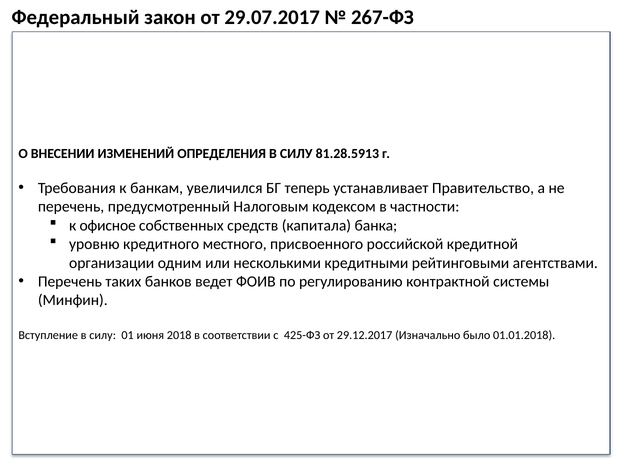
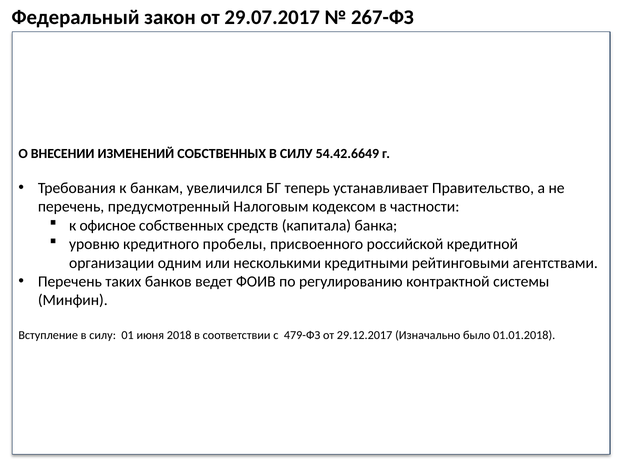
ИЗМЕНЕНИЙ ОПРЕДЕЛЕНИЯ: ОПРЕДЕЛЕНИЯ -> СОБСТВЕННЫХ
81.28.5913: 81.28.5913 -> 54.42.6649
местного: местного -> пробелы
425-ФЗ: 425-ФЗ -> 479-ФЗ
